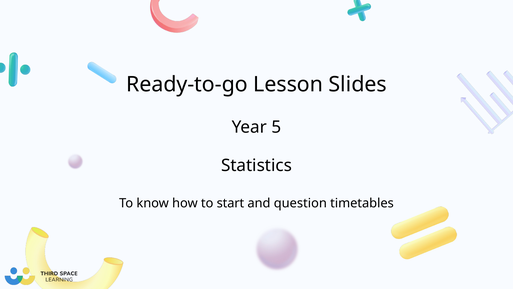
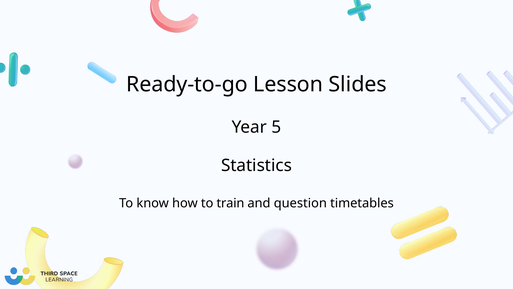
start: start -> train
